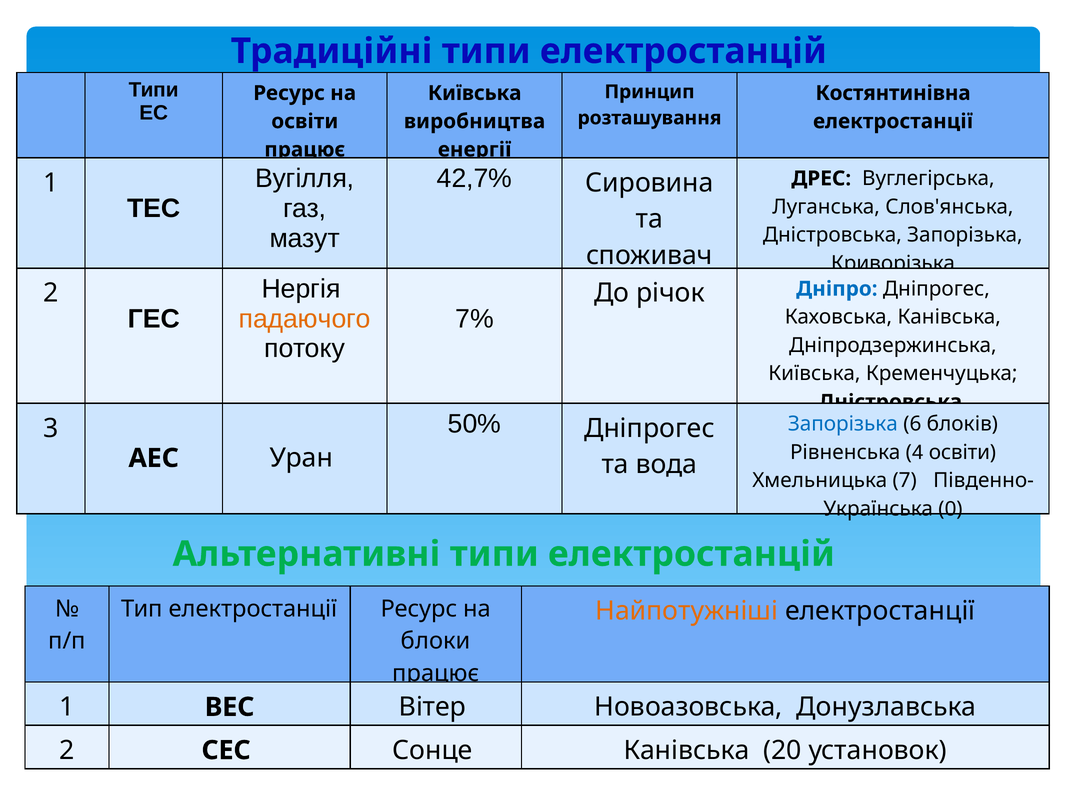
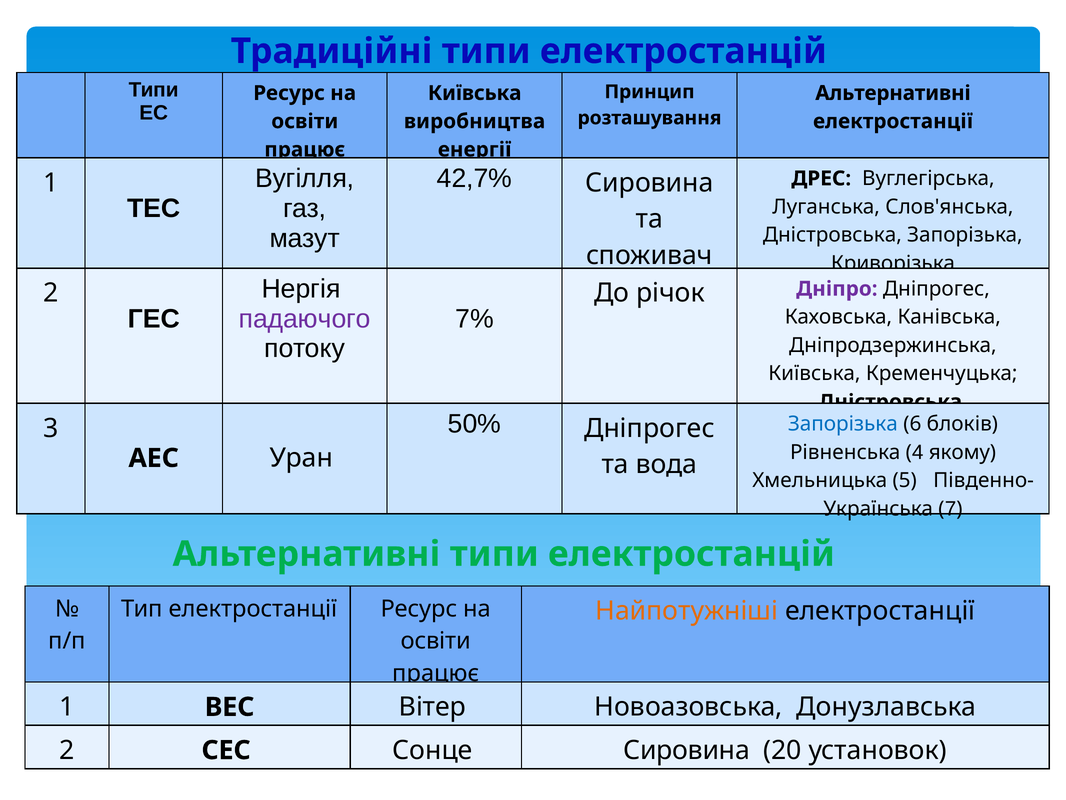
Костянтинівна at (893, 93): Костянтинівна -> Альтернативні
Дніпро colour: blue -> purple
падаючого colour: orange -> purple
4 освіти: освіти -> якому
7: 7 -> 5
0: 0 -> 7
блоки at (436, 641): блоки -> освіти
Сонце Канівська: Канівська -> Сировина
